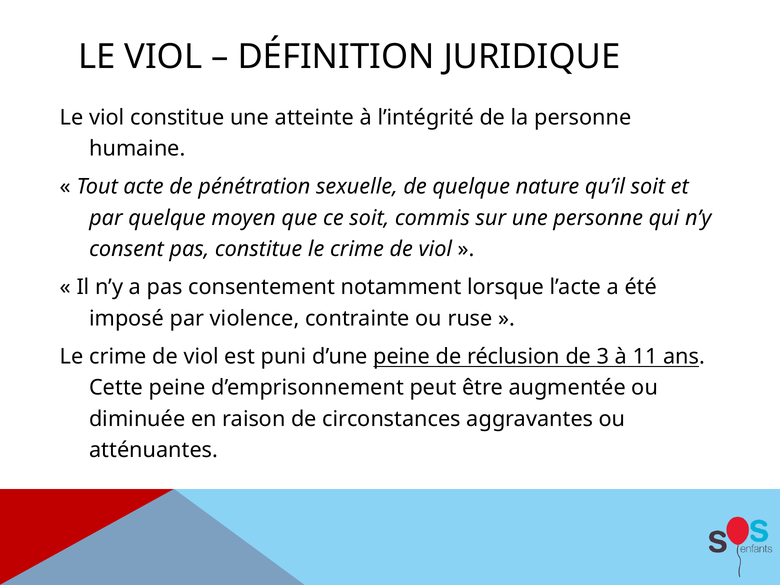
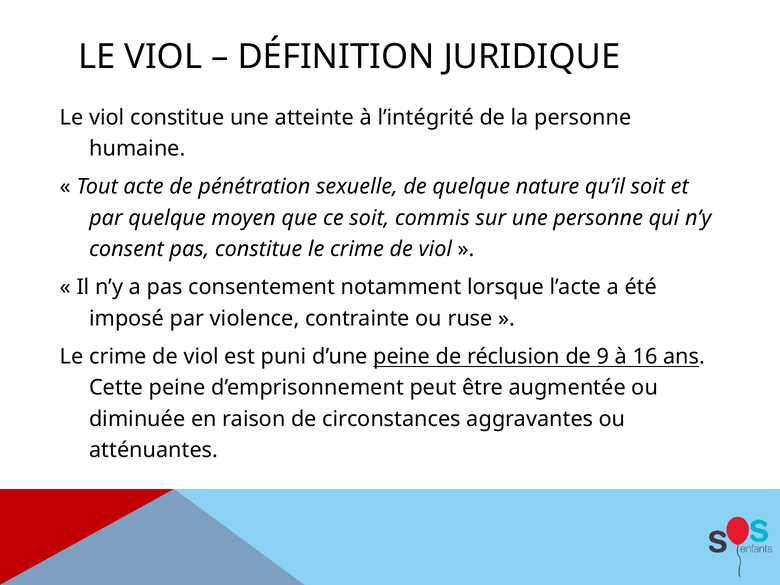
3: 3 -> 9
11: 11 -> 16
